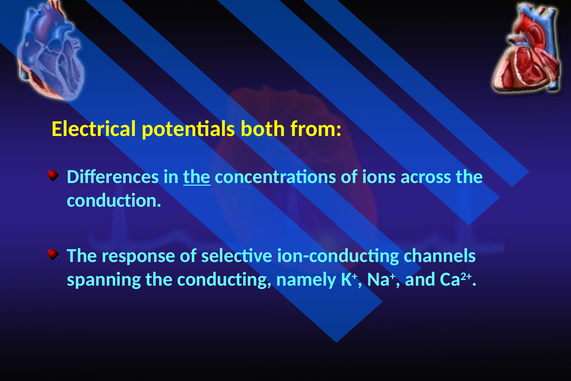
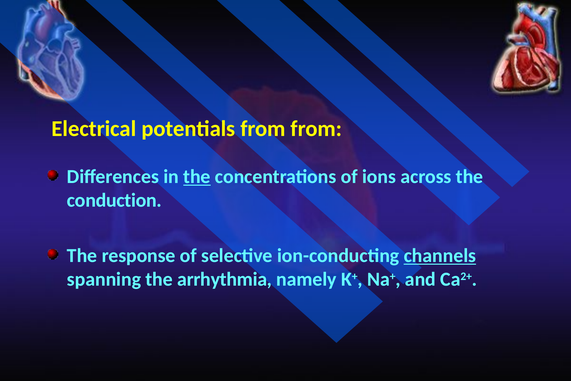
potentials both: both -> from
channels underline: none -> present
conducting: conducting -> arrhythmia
